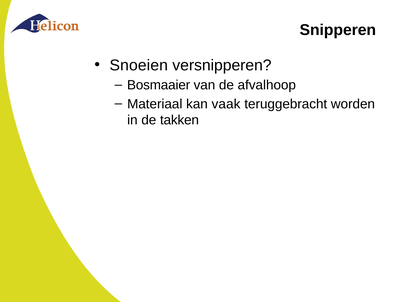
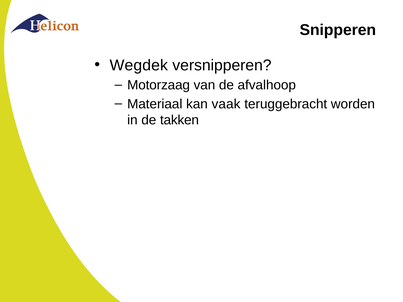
Snoeien: Snoeien -> Wegdek
Bosmaaier: Bosmaaier -> Motorzaag
